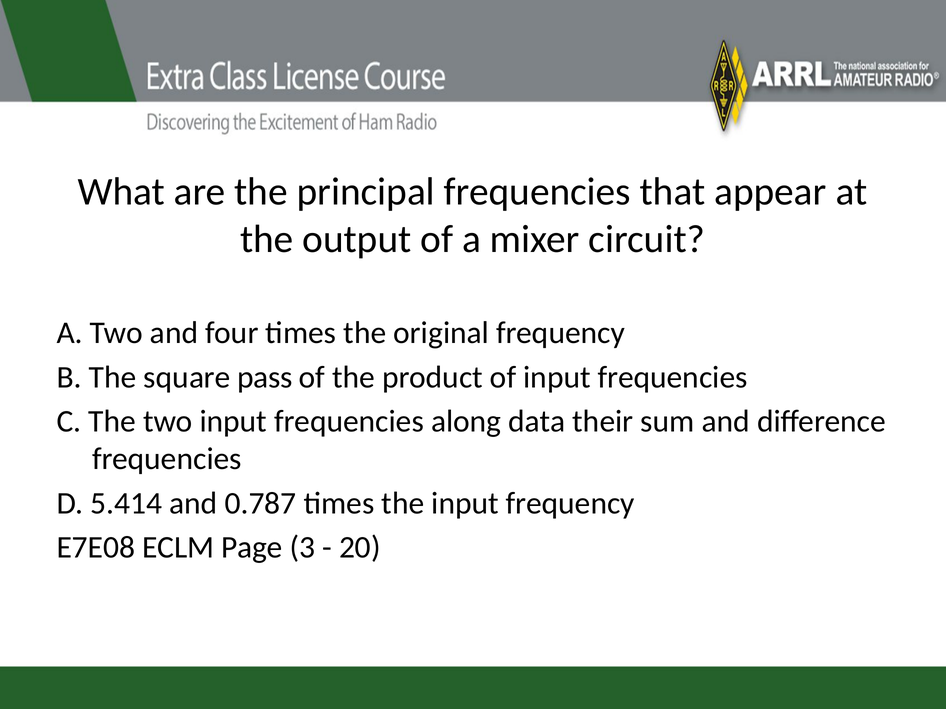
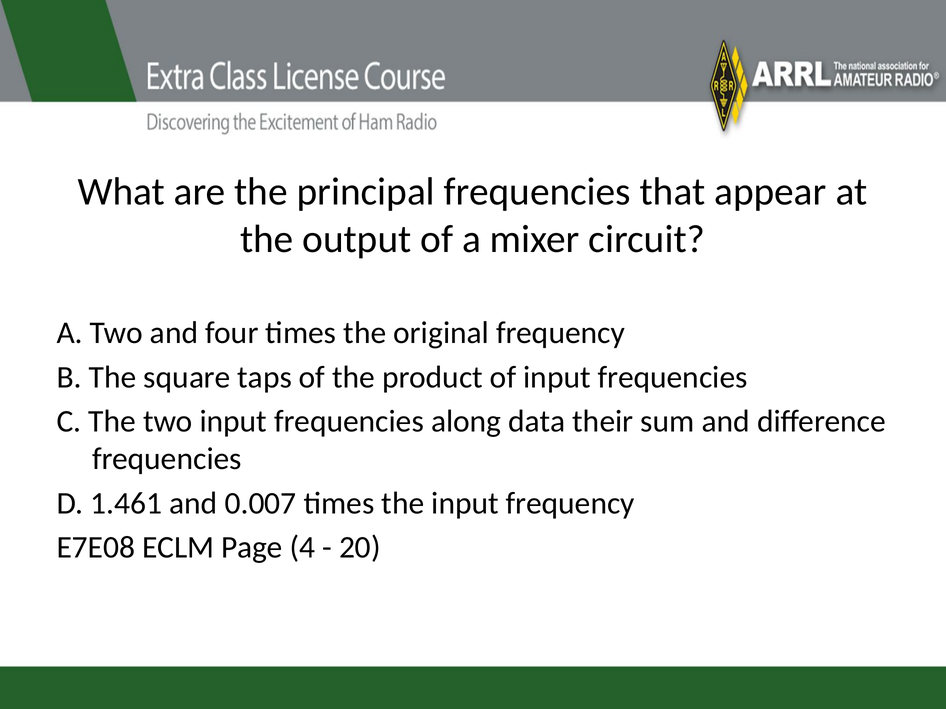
pass: pass -> taps
5.414: 5.414 -> 1.461
0.787: 0.787 -> 0.007
3: 3 -> 4
